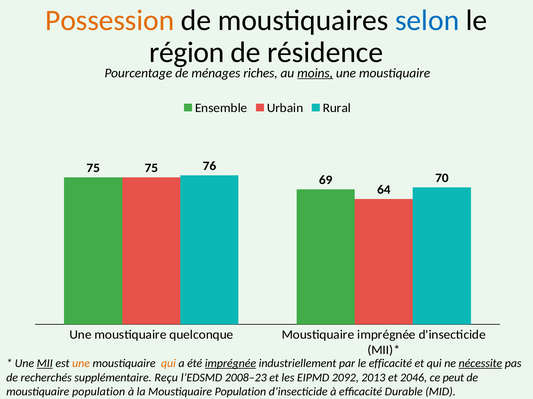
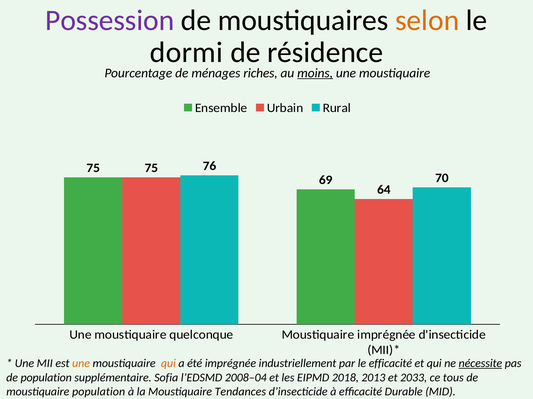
Possession colour: orange -> purple
selon colour: blue -> orange
région: région -> dormi
MII underline: present -> none
imprégnée at (230, 364) underline: present -> none
de recherchés: recherchés -> population
Reçu: Reçu -> Sofia
2008–23: 2008–23 -> 2008–04
2092: 2092 -> 2018
2046: 2046 -> 2033
peut: peut -> tous
la Moustiquaire Population: Population -> Tendances
